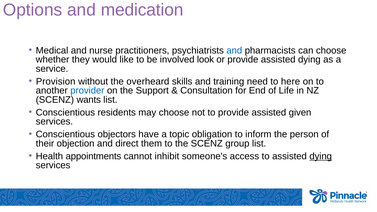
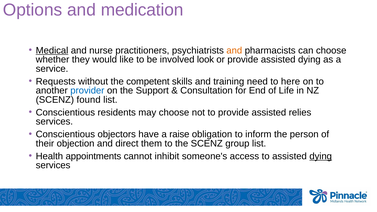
Medical underline: none -> present
and at (234, 50) colour: blue -> orange
Provision: Provision -> Requests
overheard: overheard -> competent
wants: wants -> found
given: given -> relies
topic: topic -> raise
